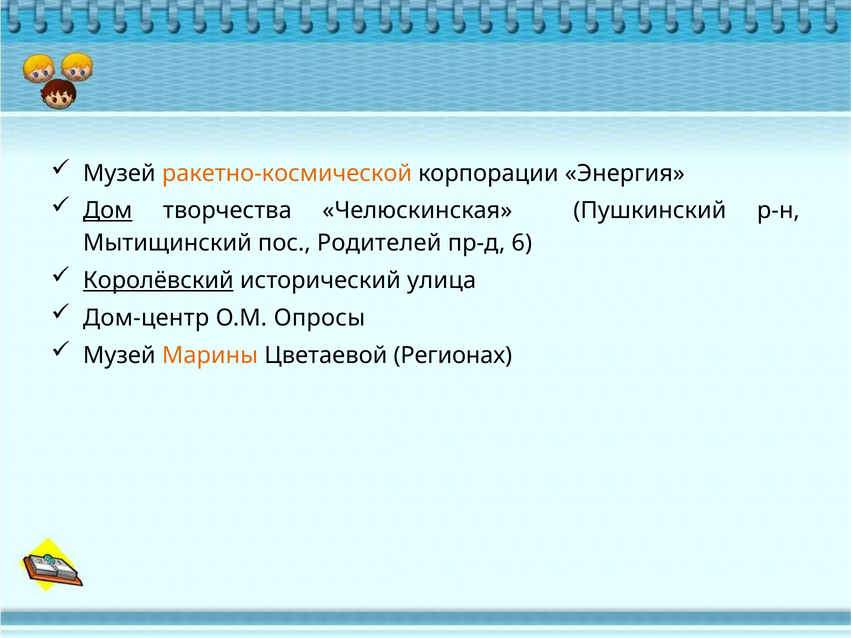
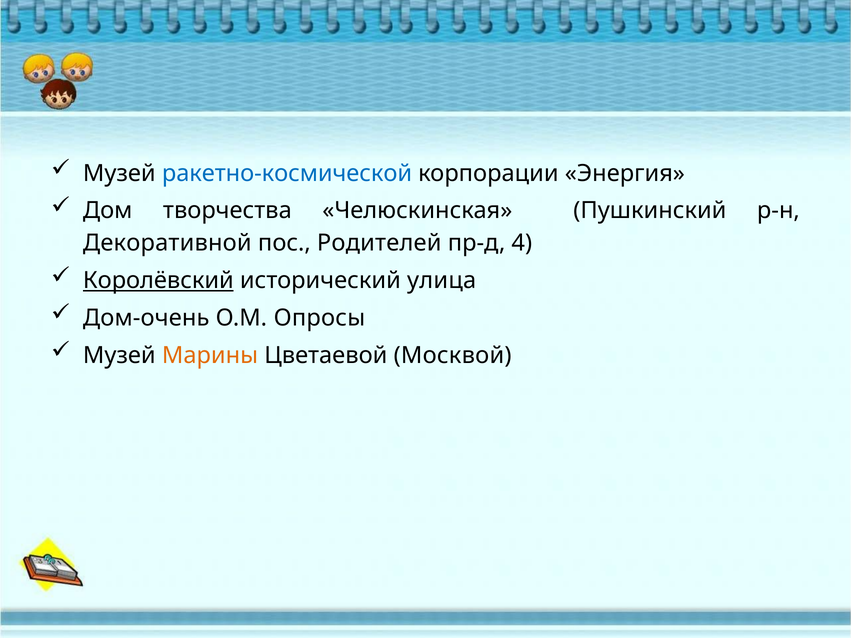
ракетно-космической colour: orange -> blue
Дом underline: present -> none
Мытищинский: Мытищинский -> Декоративной
6: 6 -> 4
Дом-центр: Дом-центр -> Дом-очень
Регионах: Регионах -> Москвой
